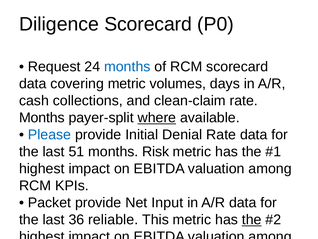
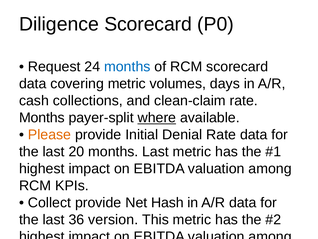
Please at (49, 135) colour: blue -> orange
51: 51 -> 20
months Risk: Risk -> Last
Packet at (49, 202): Packet -> Collect
Input: Input -> Hash
reliable: reliable -> version
the at (252, 219) underline: present -> none
